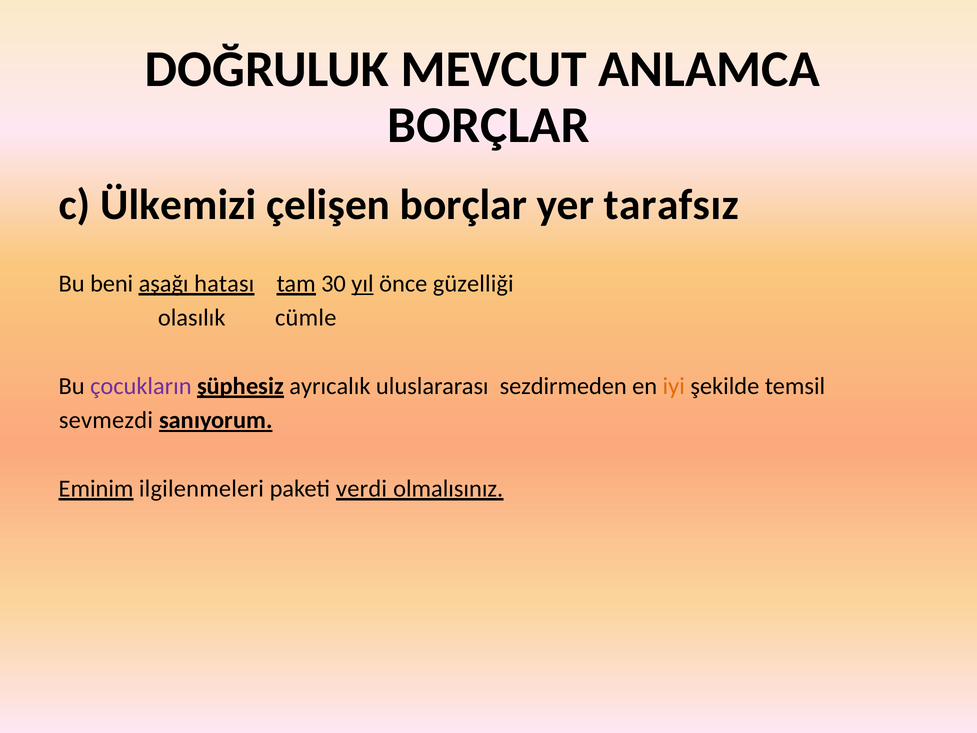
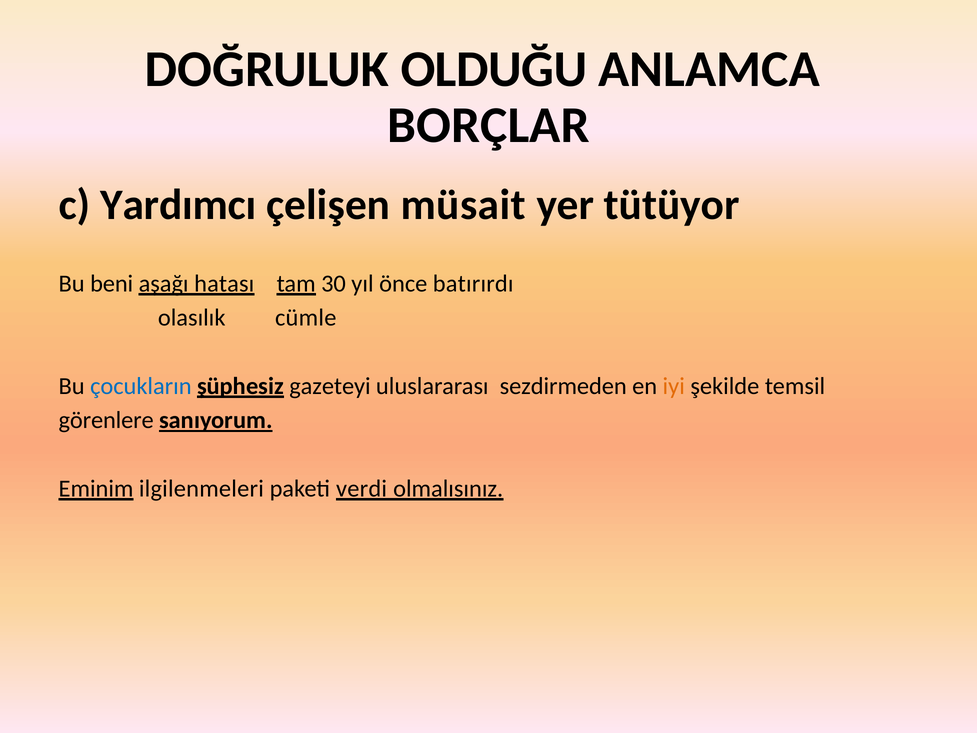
MEVCUT: MEVCUT -> OLDUĞU
Ülkemizi: Ülkemizi -> Yardımcı
çelişen borçlar: borçlar -> müsait
tarafsız: tarafsız -> tütüyor
yıl underline: present -> none
güzelliği: güzelliği -> batırırdı
çocukların colour: purple -> blue
ayrıcalık: ayrıcalık -> gazeteyi
sevmezdi: sevmezdi -> görenlere
